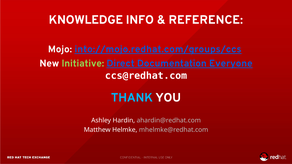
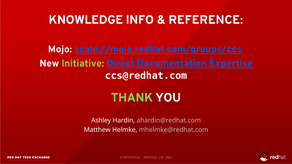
into://mojo.redhat.com/groups/ccs: into://mojo.redhat.com/groups/ccs -> scale://mojo.redhat.com/groups/ccs
Everyone: Everyone -> Expertise
THANK colour: light blue -> light green
